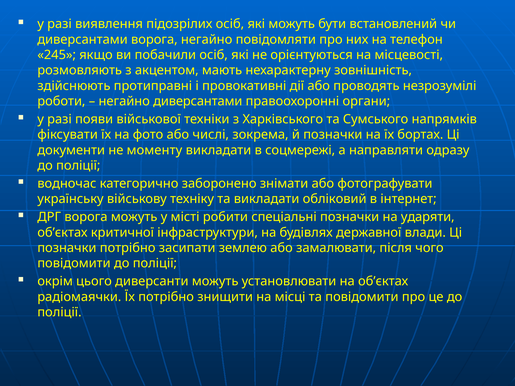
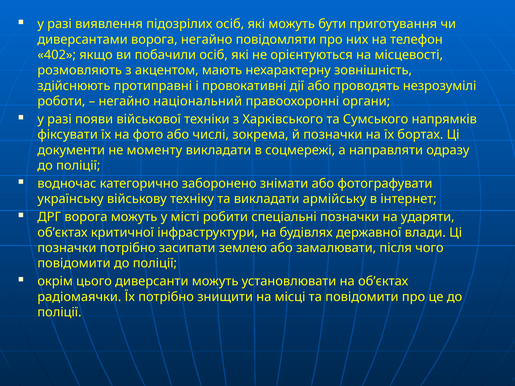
встановлений: встановлений -> приготування
245: 245 -> 402
негайно диверсантами: диверсантами -> національний
обліковий: обліковий -> армійську
